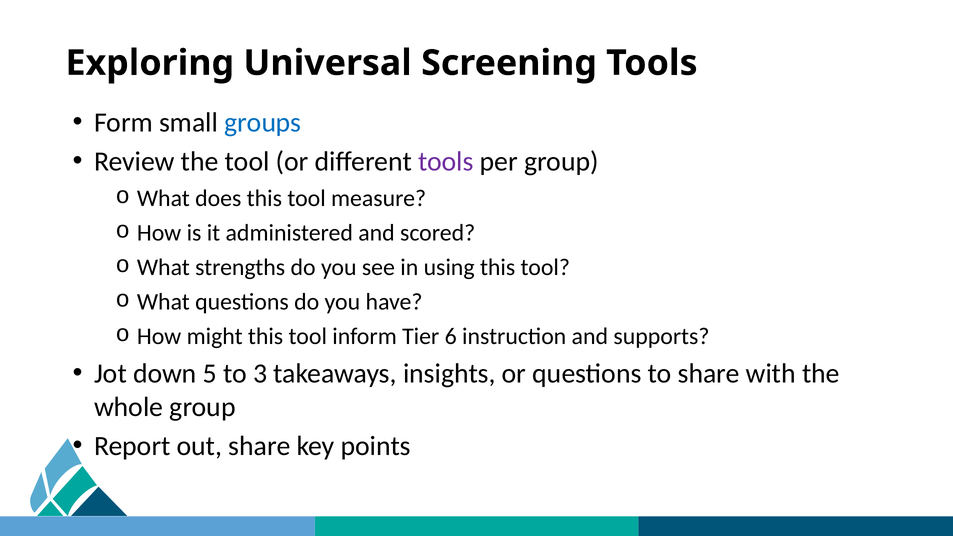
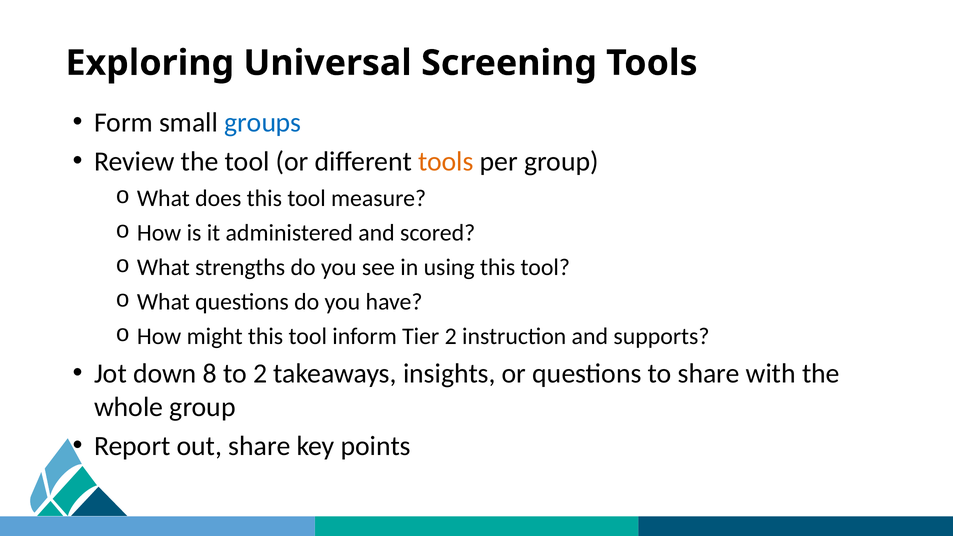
tools at (446, 162) colour: purple -> orange
Tier 6: 6 -> 2
5: 5 -> 8
to 3: 3 -> 2
